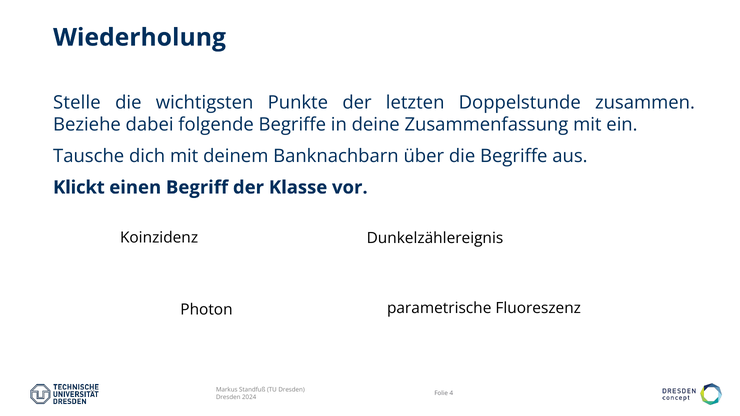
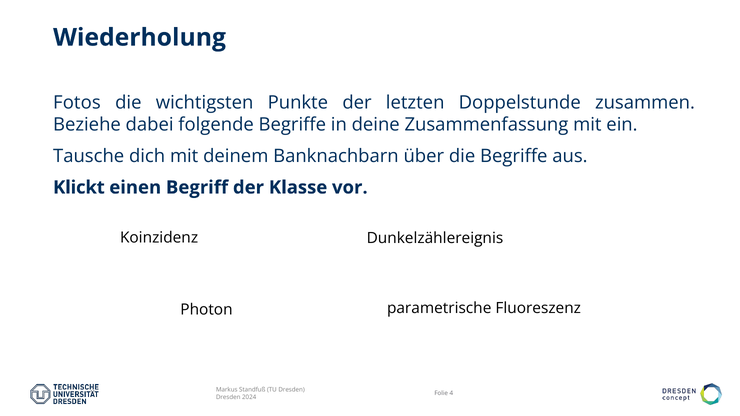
Stelle: Stelle -> Fotos
